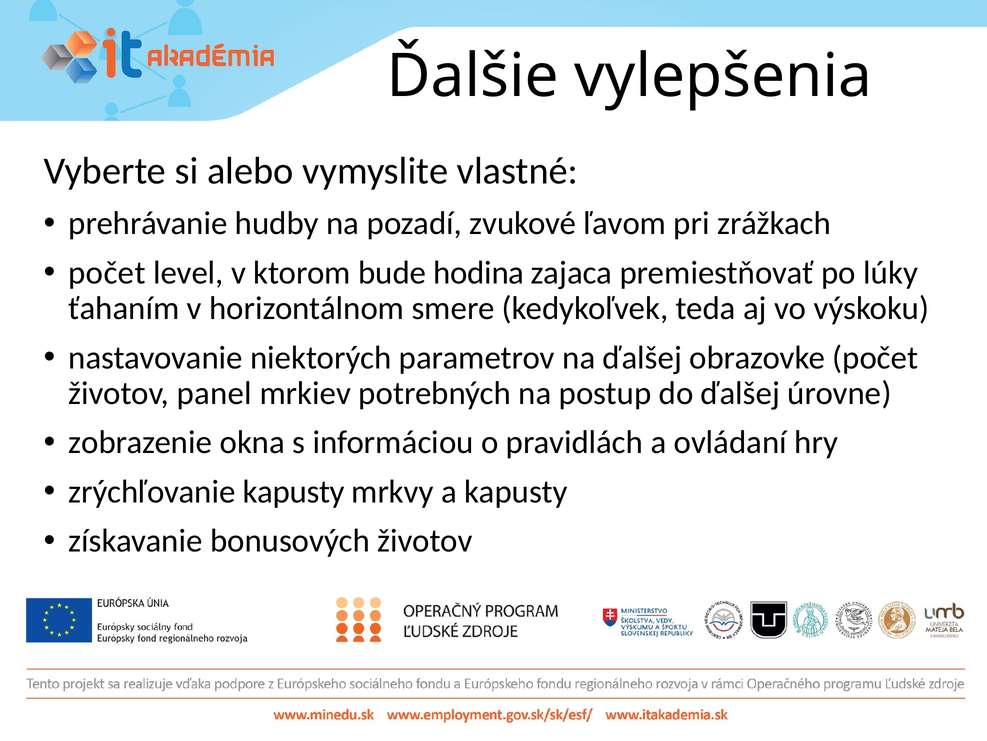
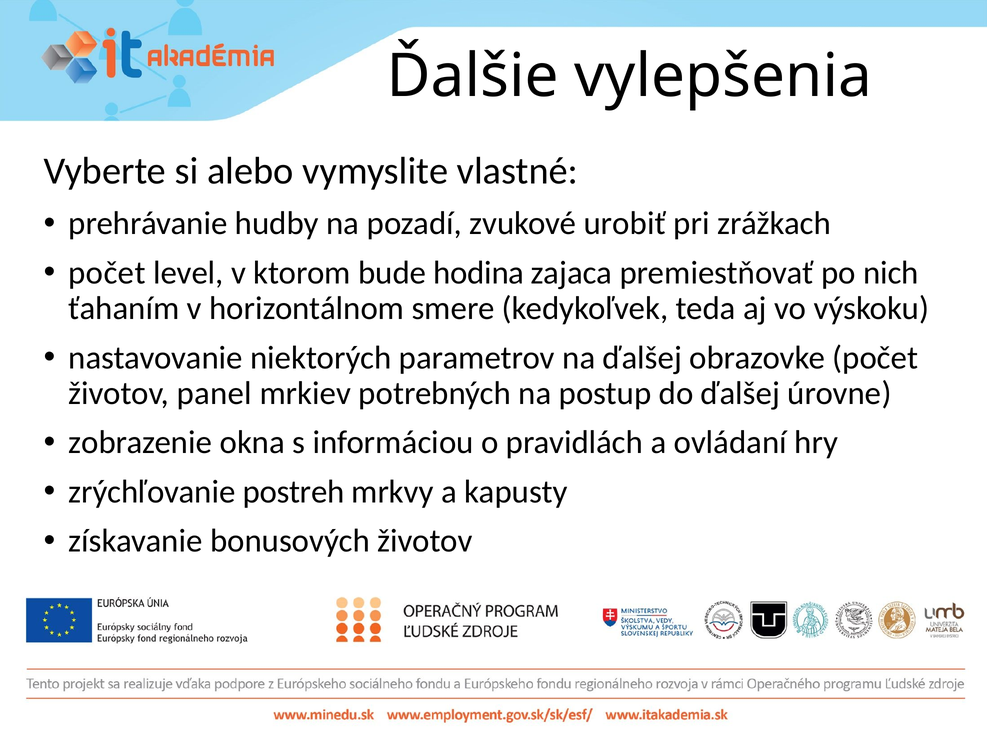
ľavom: ľavom -> urobiť
lúky: lúky -> nich
zrýchľovanie kapusty: kapusty -> postreh
